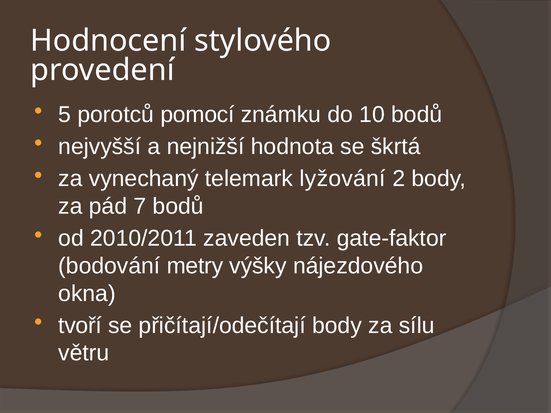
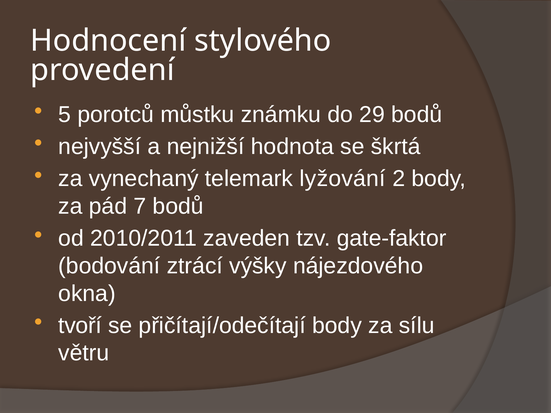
pomocí: pomocí -> můstku
10: 10 -> 29
metry: metry -> ztrácí
